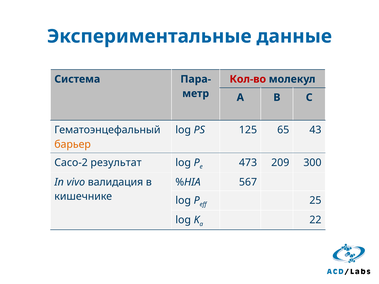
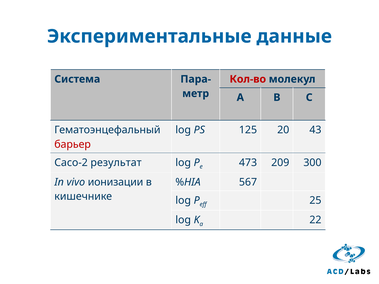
65: 65 -> 20
барьер colour: orange -> red
валидация: валидация -> ионизации
